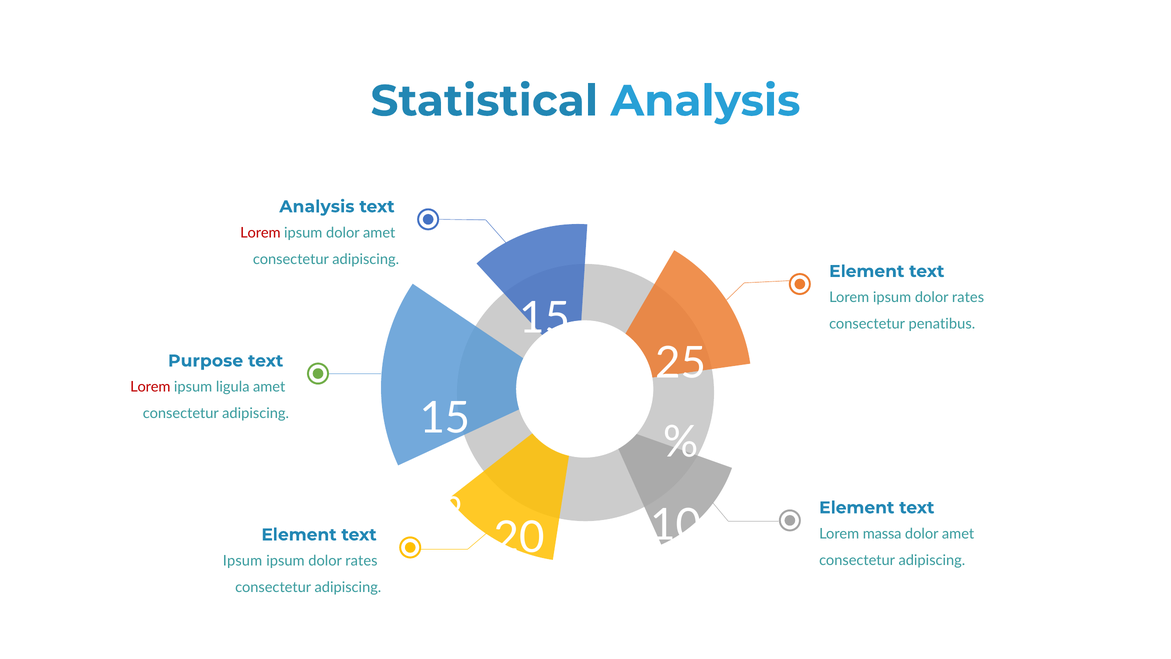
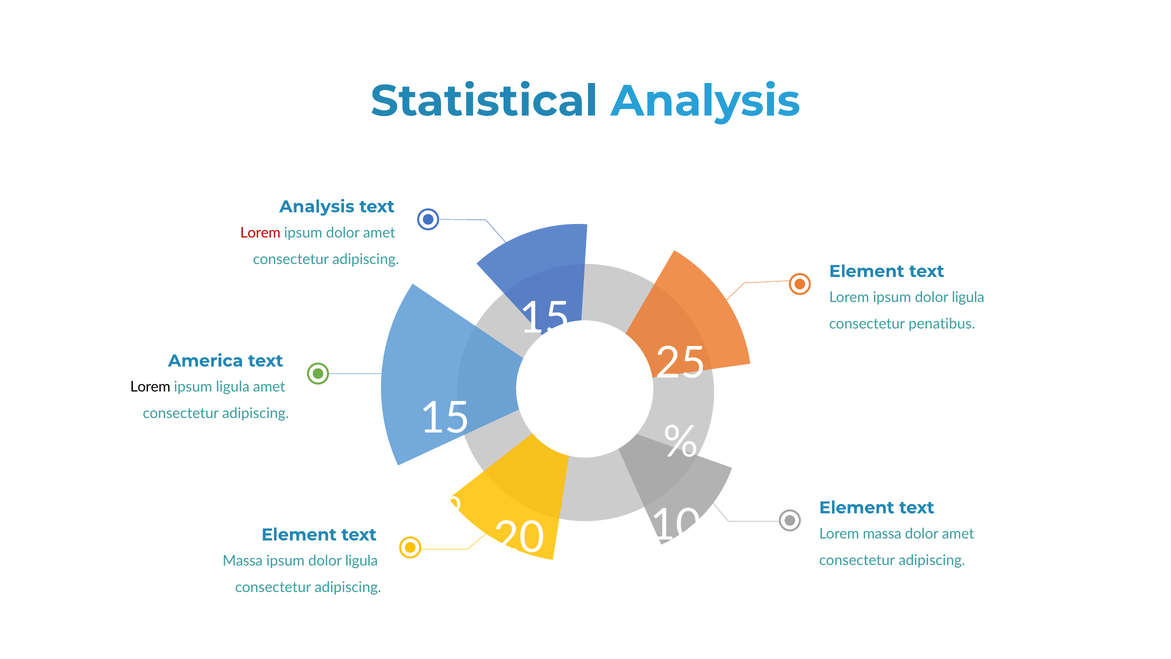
Lorem ipsum dolor rates: rates -> ligula
Purpose: Purpose -> America
Lorem at (150, 387) colour: red -> black
Ipsum at (242, 561): Ipsum -> Massa
rates at (361, 561): rates -> ligula
